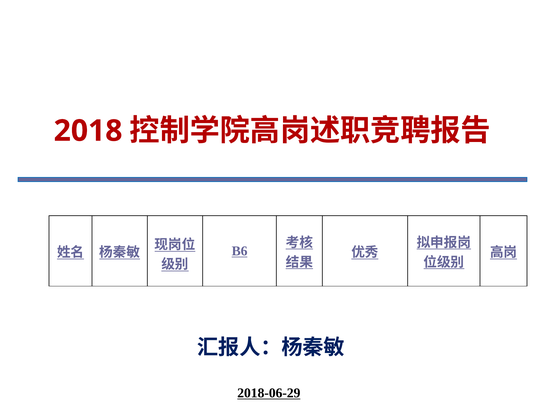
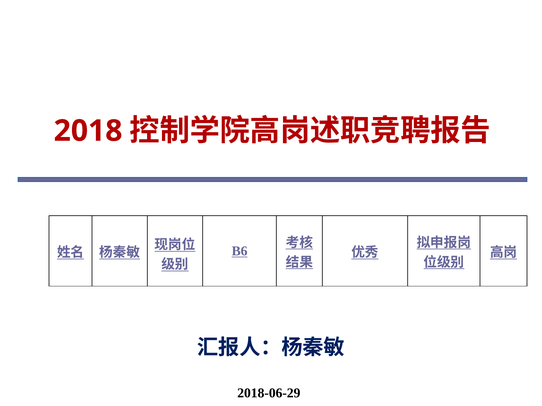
2018-06-29 underline: present -> none
